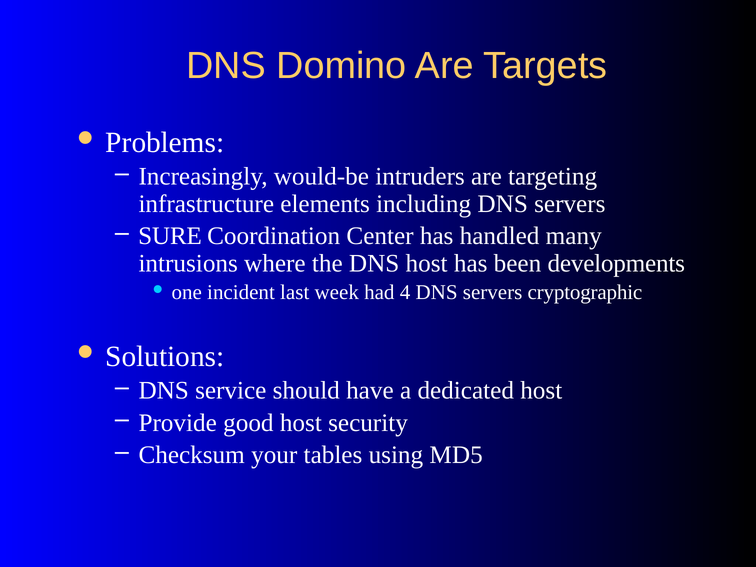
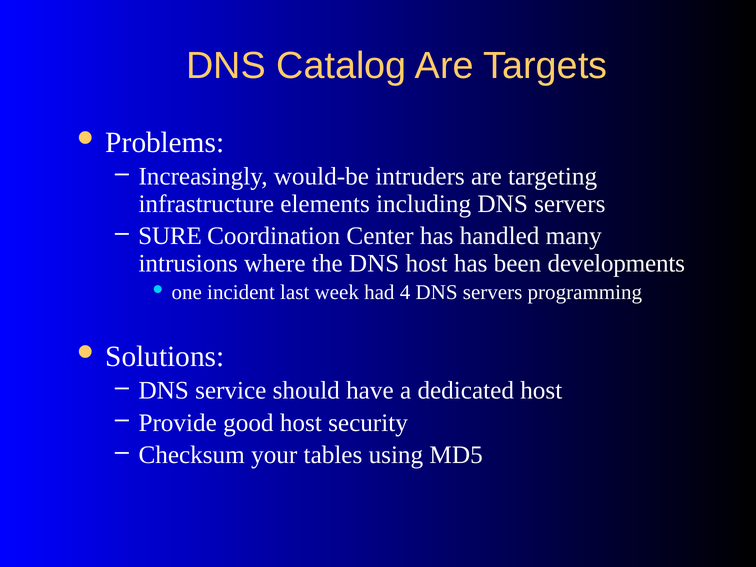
Domino: Domino -> Catalog
cryptographic: cryptographic -> programming
